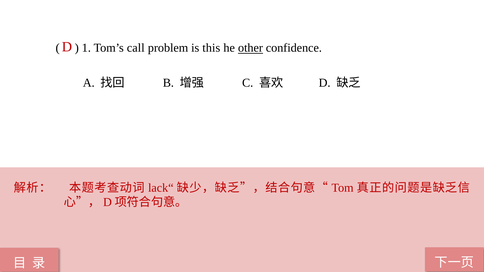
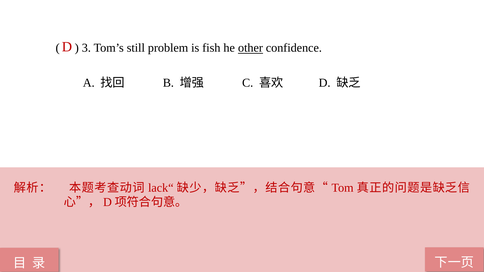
1: 1 -> 3
call: call -> still
this: this -> fish
